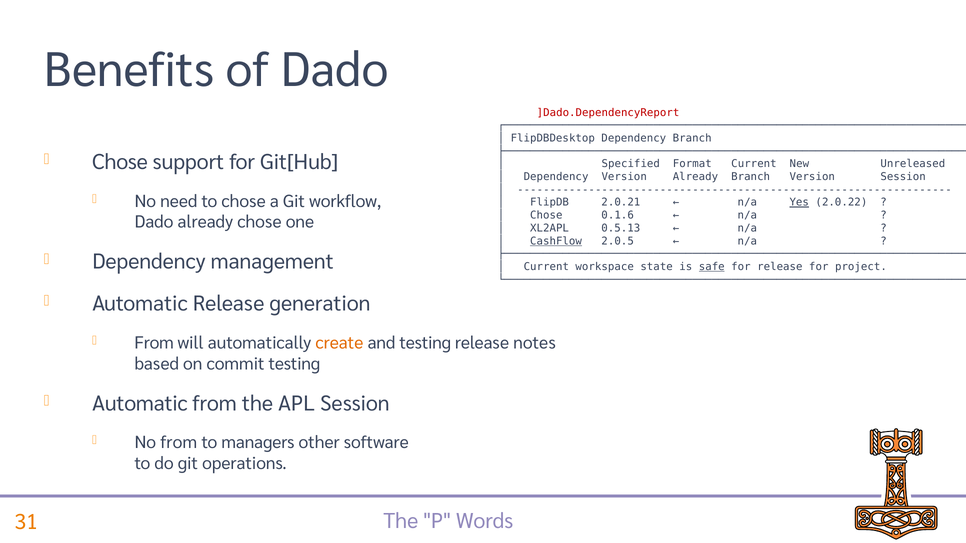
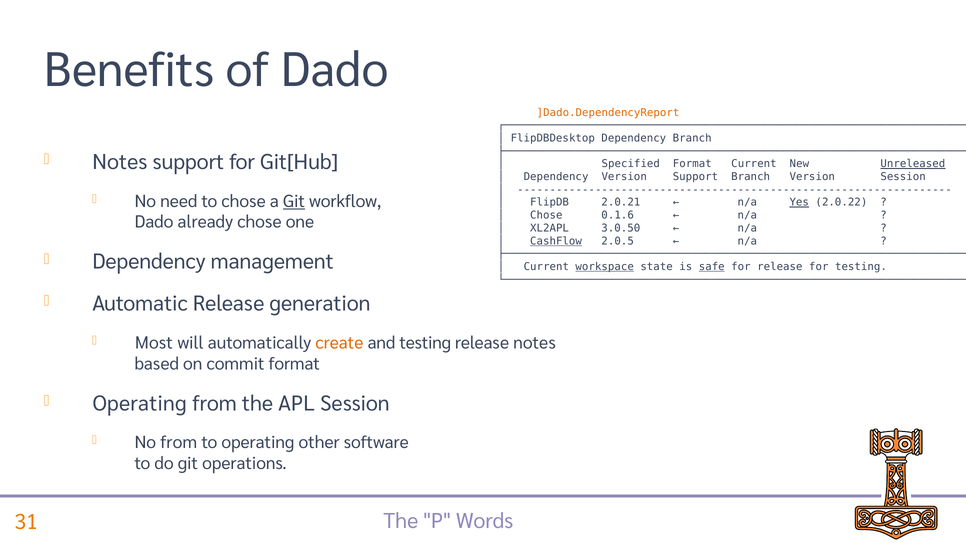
]Dado.DependencyReport colour: red -> orange
Chose at (120, 162): Chose -> Notes
Unreleased underline: none -> present
Version Already: Already -> Support
Git at (294, 201) underline: none -> present
0.5.13: 0.5.13 -> 3.0.50
workspace underline: none -> present
for project: project -> testing
From at (154, 343): From -> Most
commit testing: testing -> format
Automatic at (140, 404): Automatic -> Operating
to managers: managers -> operating
